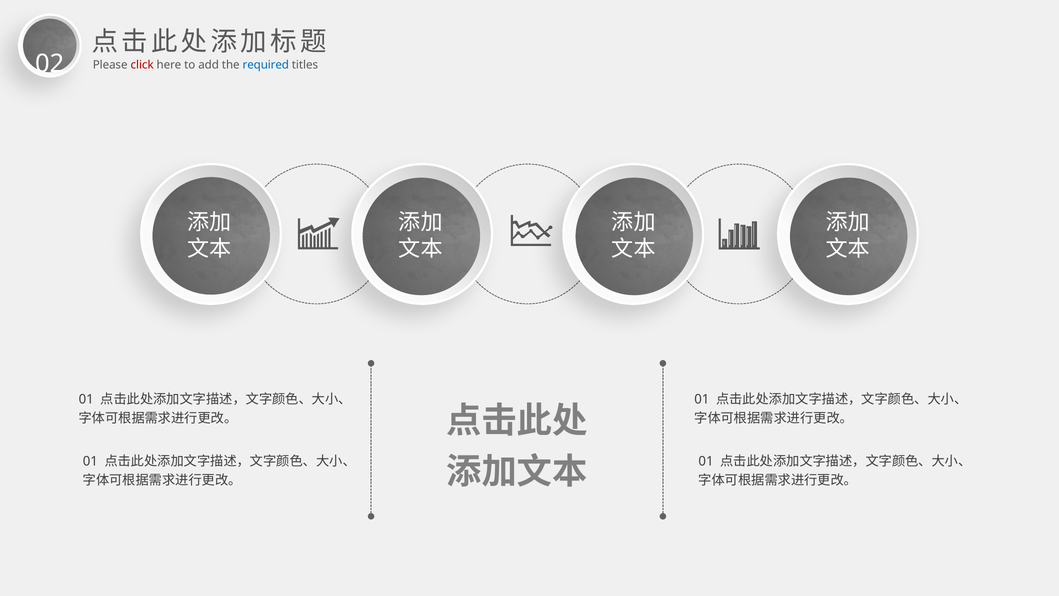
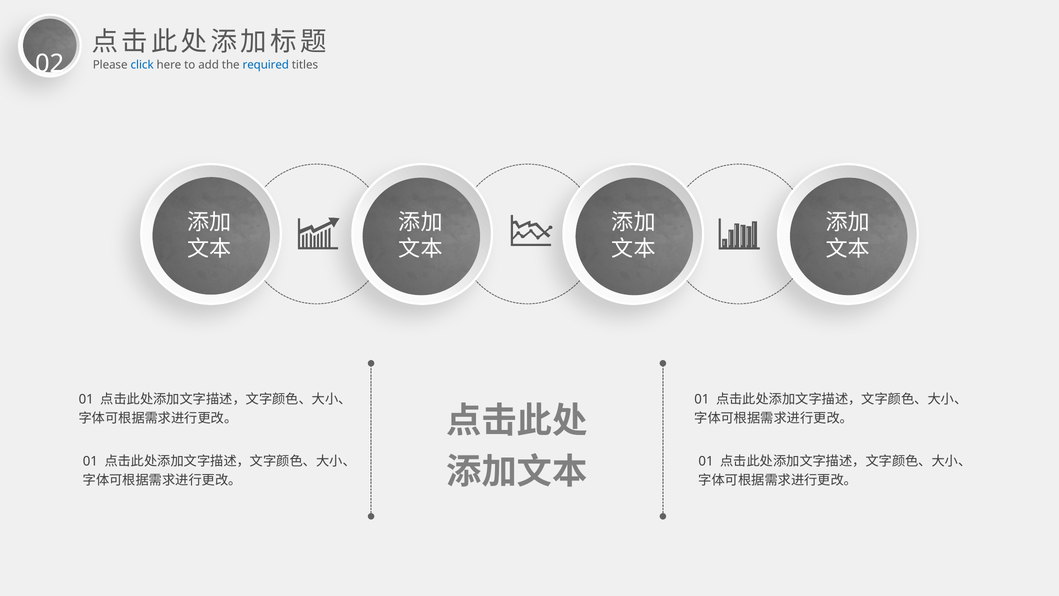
click colour: red -> blue
